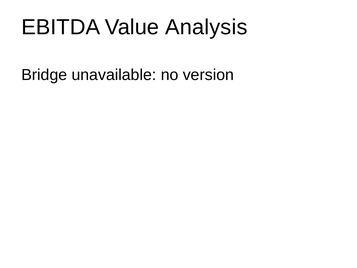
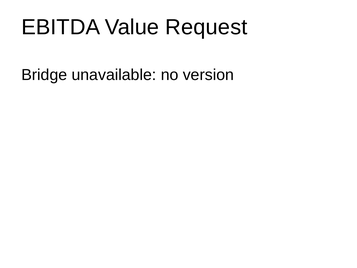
Analysis: Analysis -> Request
